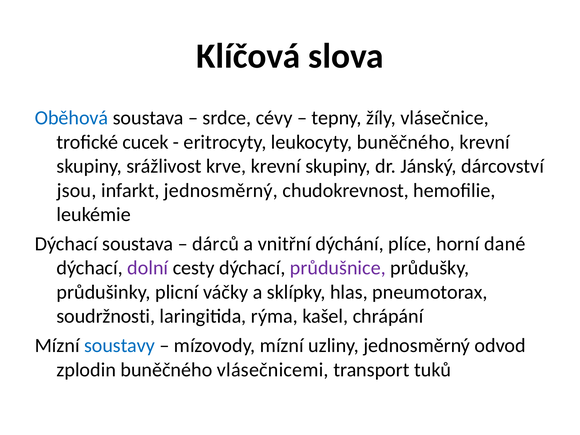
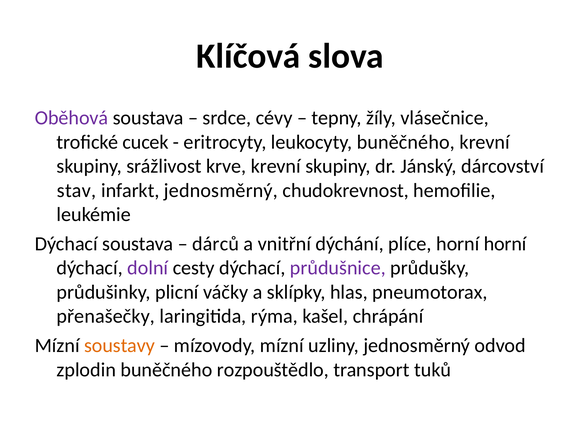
Oběhová colour: blue -> purple
jsou: jsou -> stav
horní dané: dané -> horní
soudržnosti: soudržnosti -> přenašečky
soustavy colour: blue -> orange
vlásečnicemi: vlásečnicemi -> rozpouštědlo
